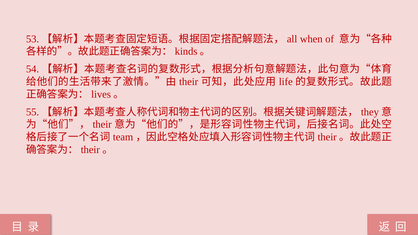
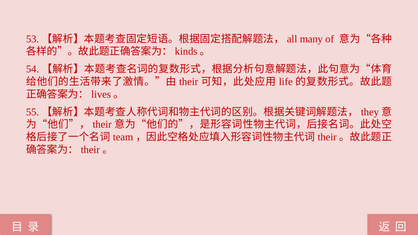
when: when -> many
